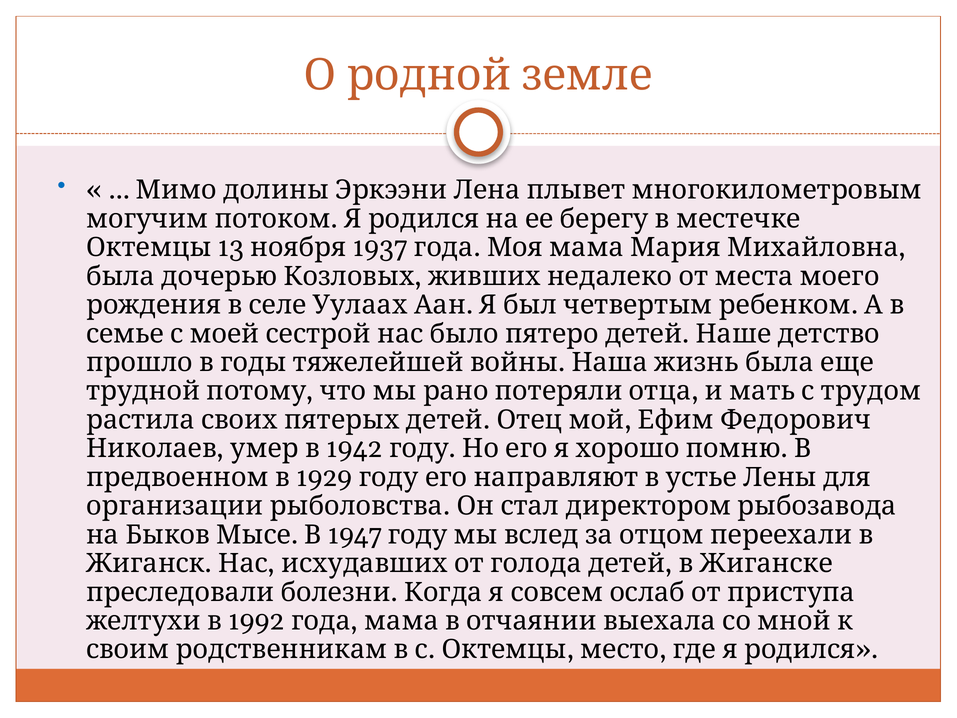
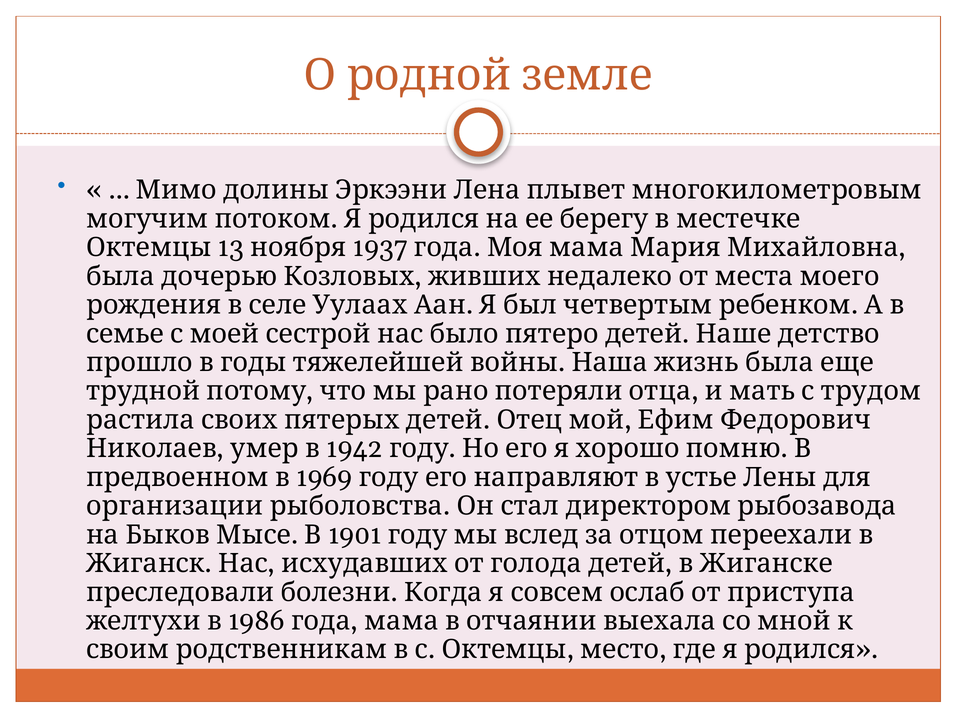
1929: 1929 -> 1969
1947: 1947 -> 1901
1992: 1992 -> 1986
